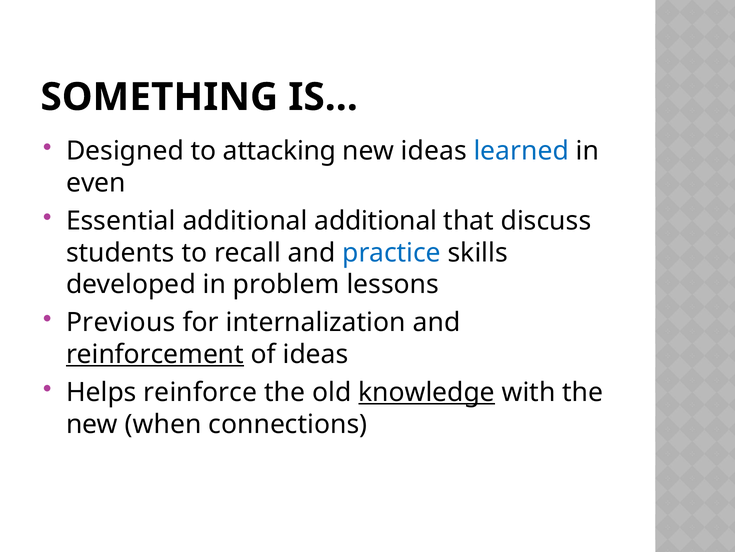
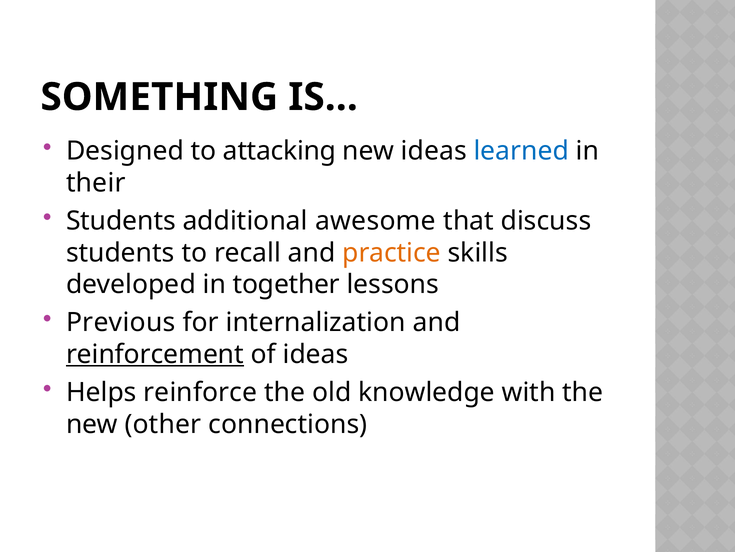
even: even -> their
Essential at (121, 221): Essential -> Students
additional additional: additional -> awesome
practice colour: blue -> orange
problem: problem -> together
knowledge underline: present -> none
when: when -> other
